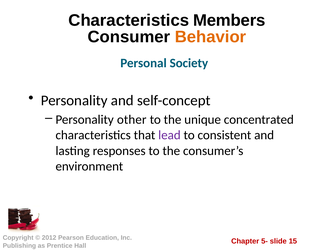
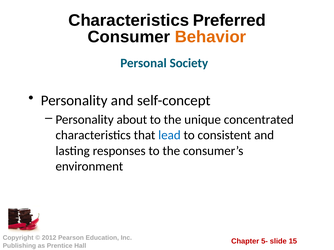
Members: Members -> Preferred
other: other -> about
lead colour: purple -> blue
